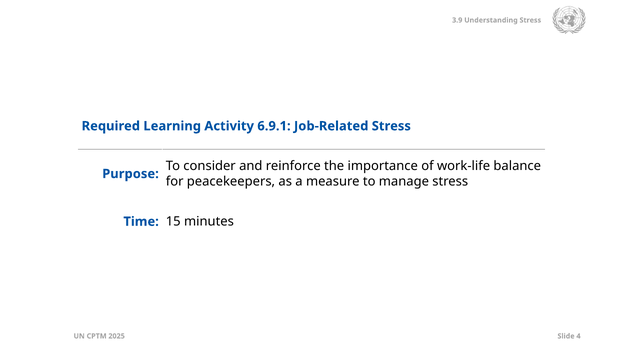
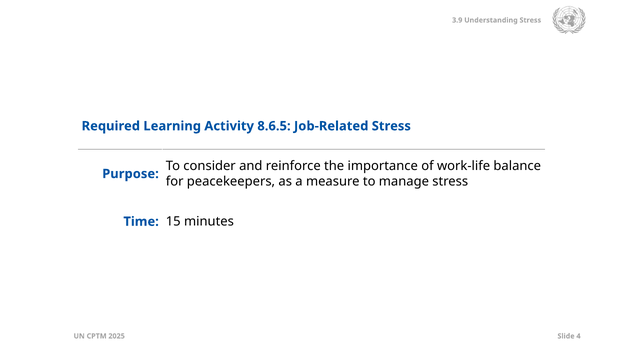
6.9.1: 6.9.1 -> 8.6.5
